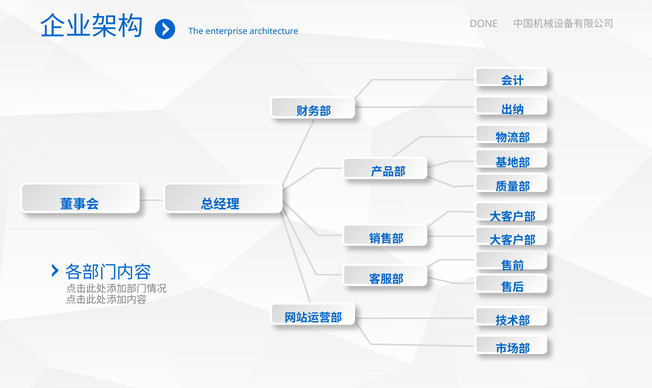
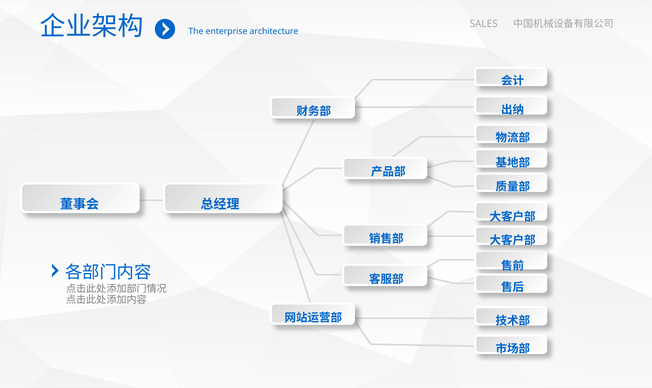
DONE: DONE -> SALES
